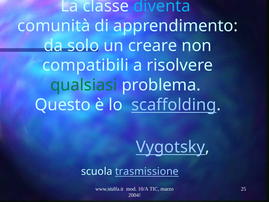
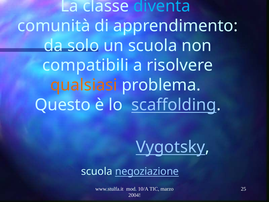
un creare: creare -> scuola
qualsiasi colour: green -> orange
trasmissione: trasmissione -> negoziazione
